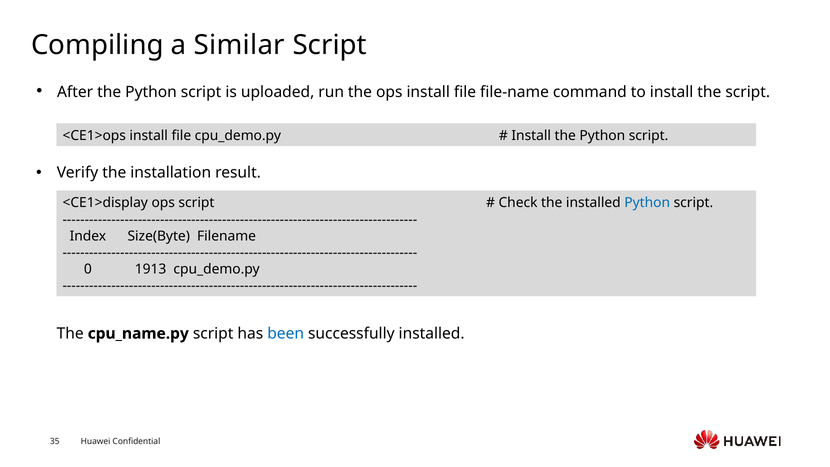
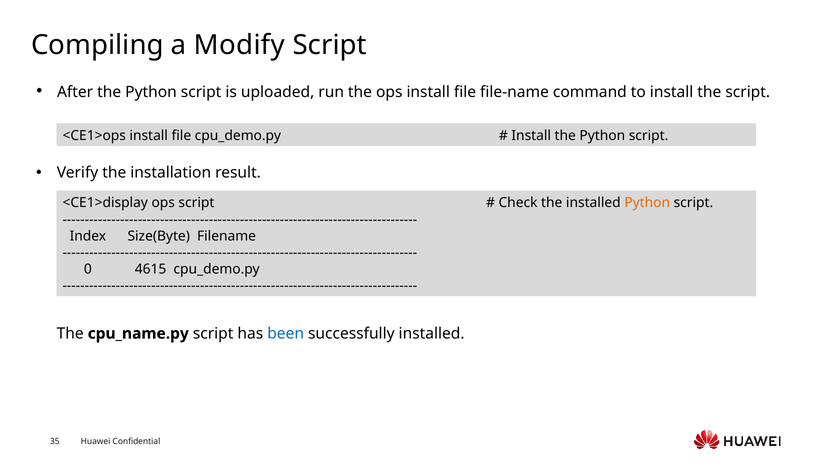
Similar: Similar -> Modify
Python at (647, 203) colour: blue -> orange
1913: 1913 -> 4615
